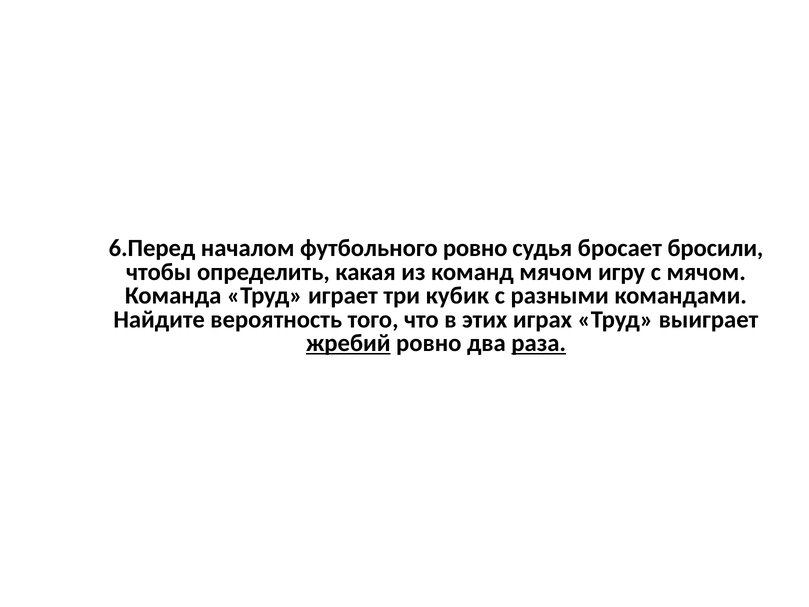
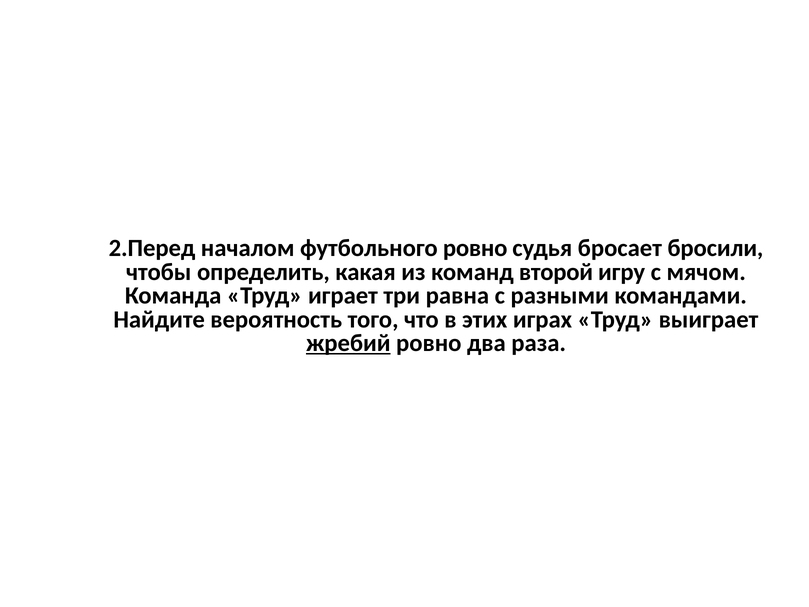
6.Перед: 6.Перед -> 2.Перед
команд мячом: мячом -> второй
кубик: кубик -> равна
раза underline: present -> none
